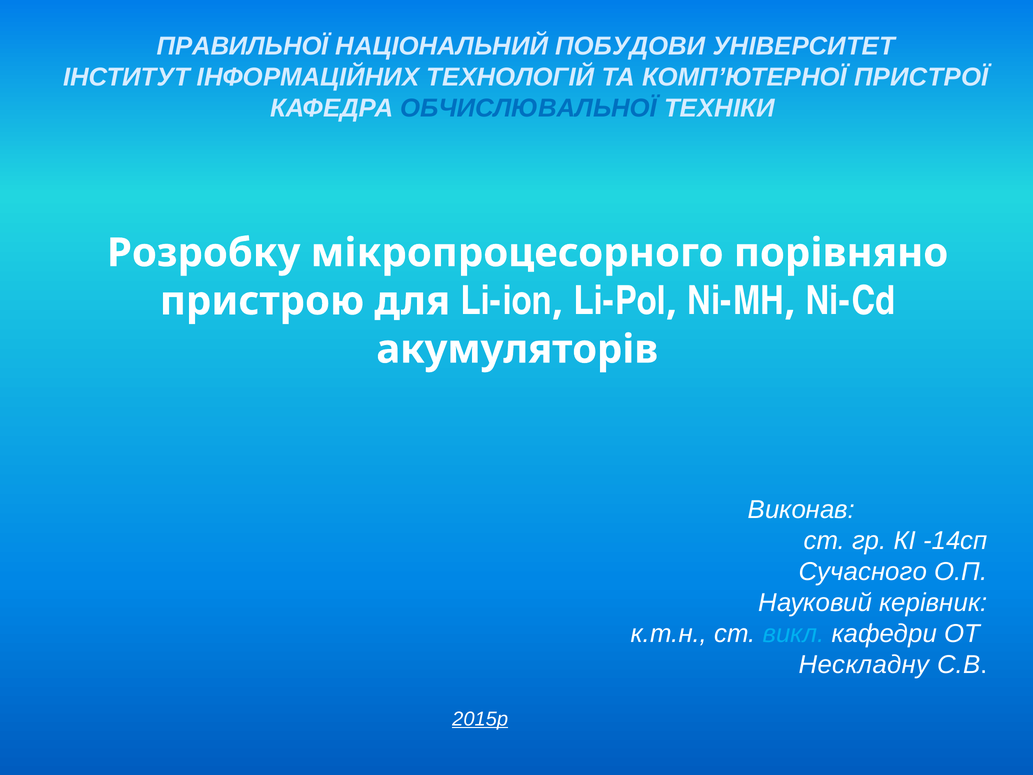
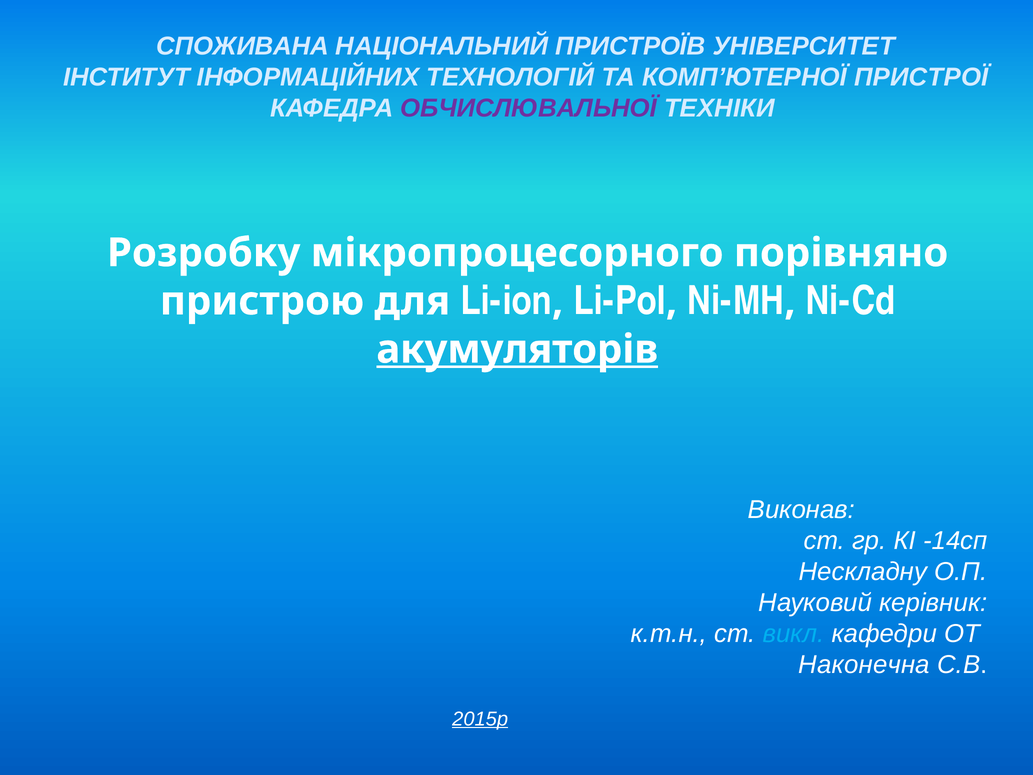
ПРАВИЛЬНОЇ: ПРАВИЛЬНОЇ -> СПОЖИВАНА
ПОБУДОВИ: ПОБУДОВИ -> ПРИСТРОЇВ
ОБЧИСЛЮВАЛЬНОЇ colour: blue -> purple
акумуляторів underline: none -> present
Сучасного: Сучасного -> Нескладну
Нескладну: Нескладну -> Наконечна
